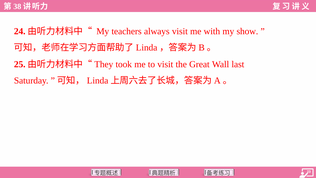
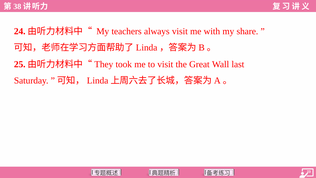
show: show -> share
